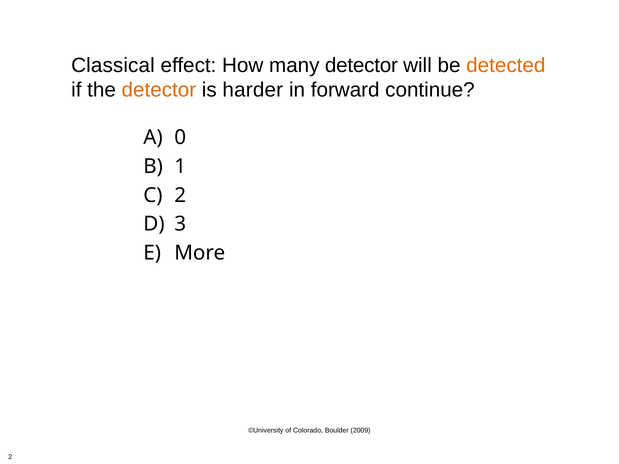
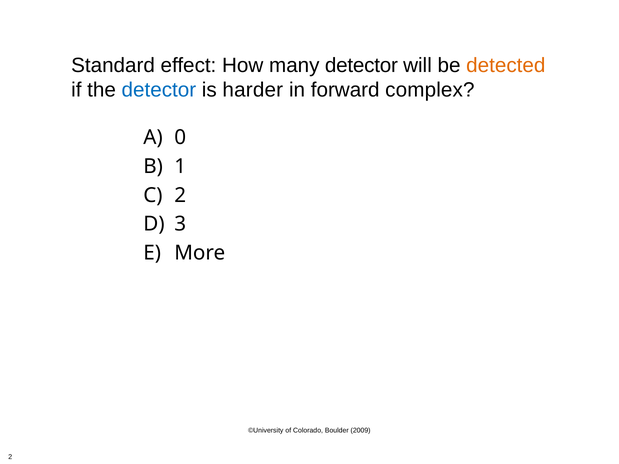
Classical: Classical -> Standard
detector at (159, 90) colour: orange -> blue
continue: continue -> complex
